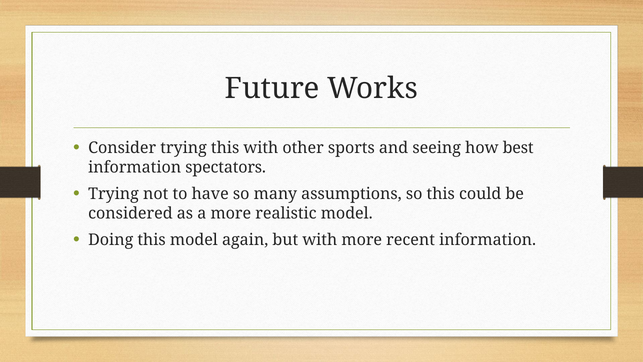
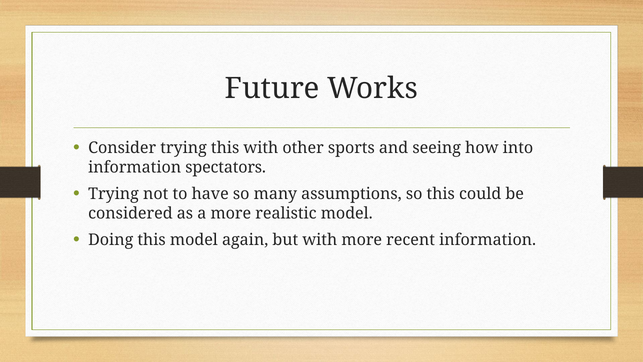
best: best -> into
